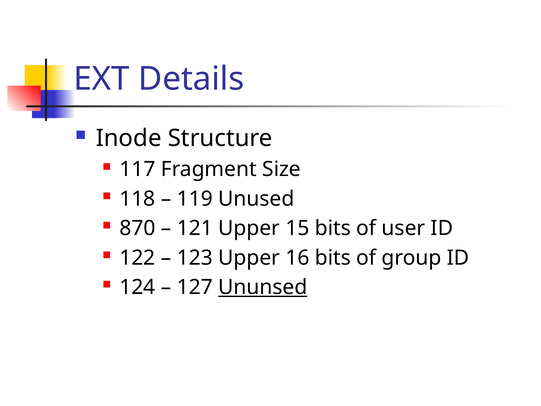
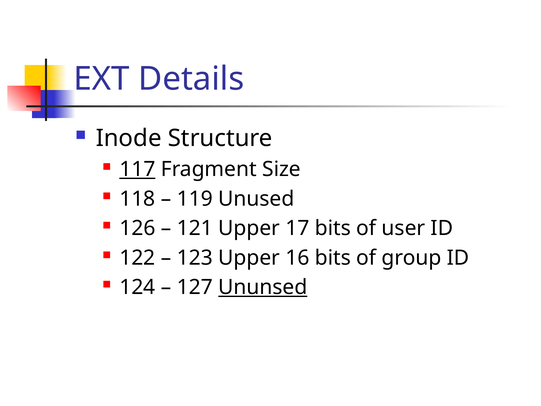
117 underline: none -> present
870: 870 -> 126
15: 15 -> 17
